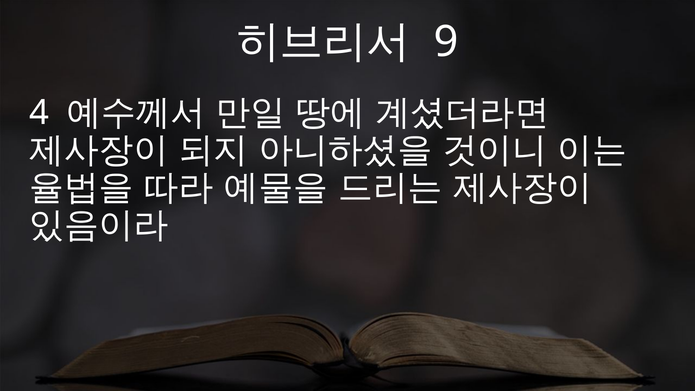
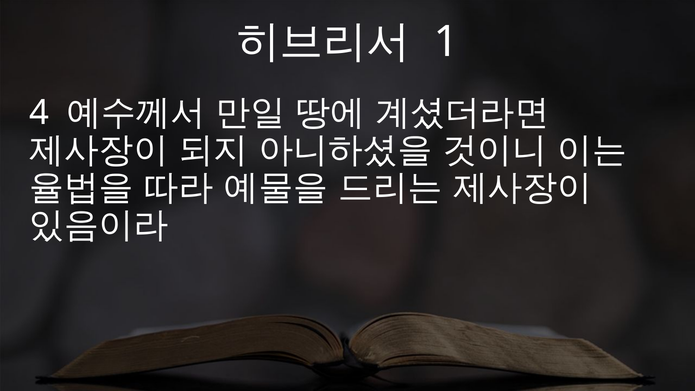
9: 9 -> 1
